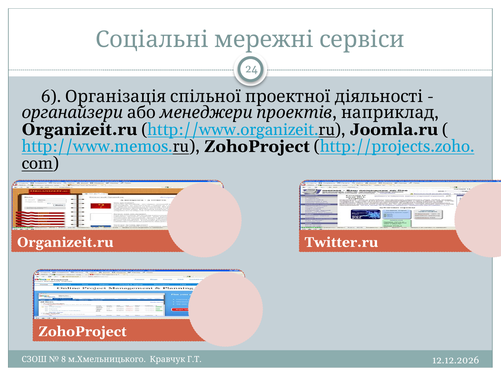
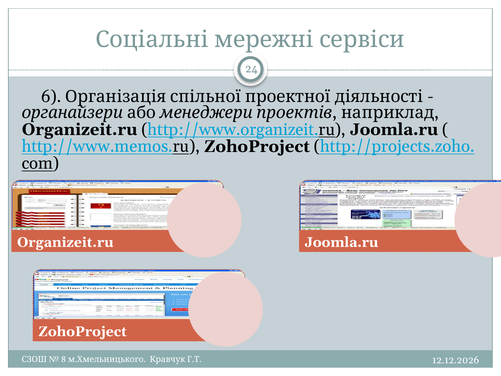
Organizeit.ru Twitter.ru: Twitter.ru -> Joomla.ru
